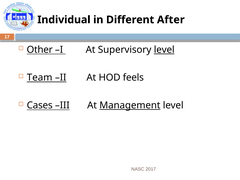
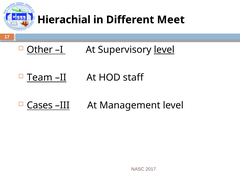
Individual: Individual -> Hierachial
After: After -> Meet
feels: feels -> staff
Management underline: present -> none
